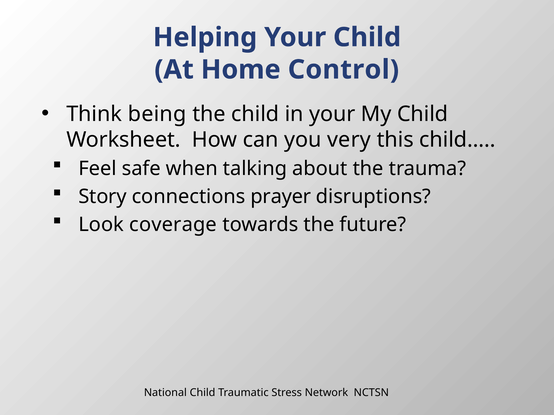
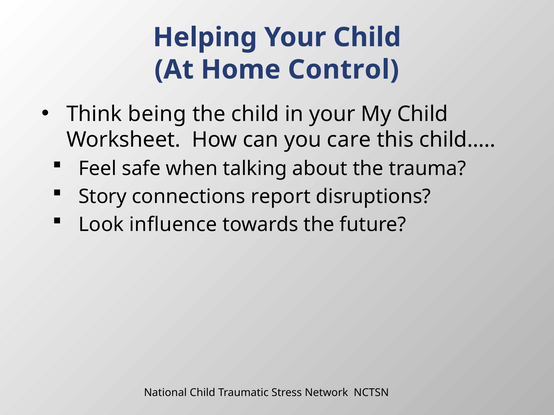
very: very -> care
prayer: prayer -> report
coverage: coverage -> influence
